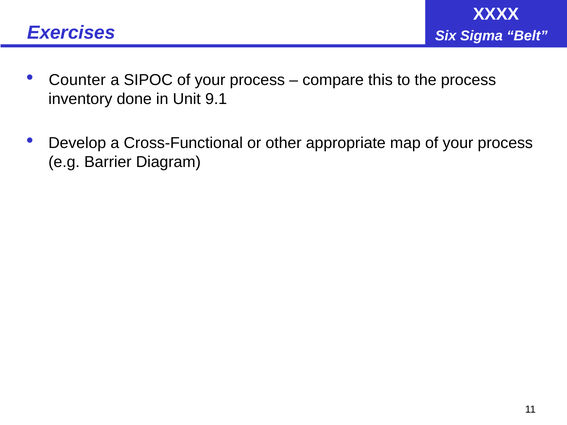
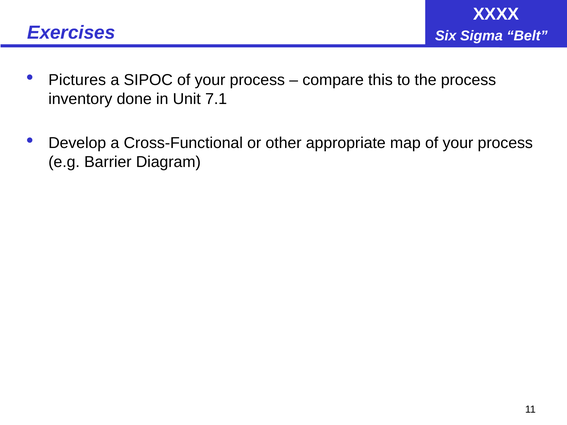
Counter: Counter -> Pictures
9.1: 9.1 -> 7.1
